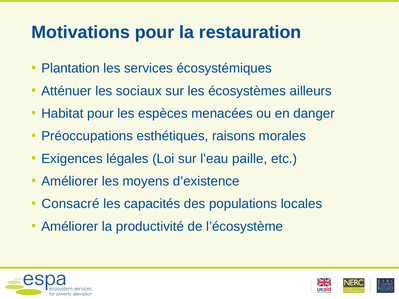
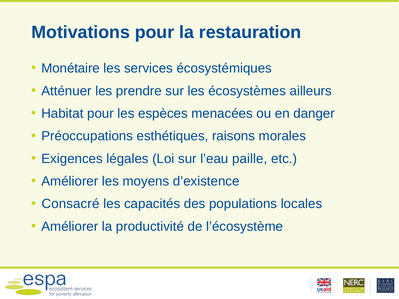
Plantation: Plantation -> Monétaire
sociaux: sociaux -> prendre
